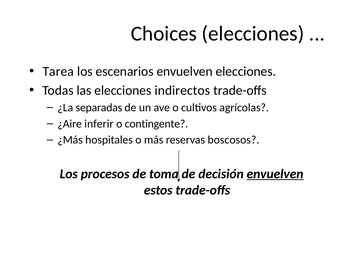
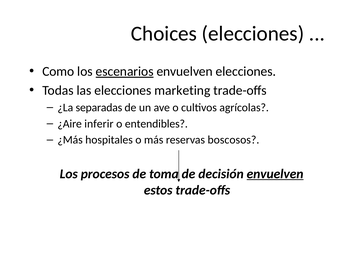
Tarea: Tarea -> Como
escenarios underline: none -> present
indirectos: indirectos -> marketing
contingente: contingente -> entendibles
